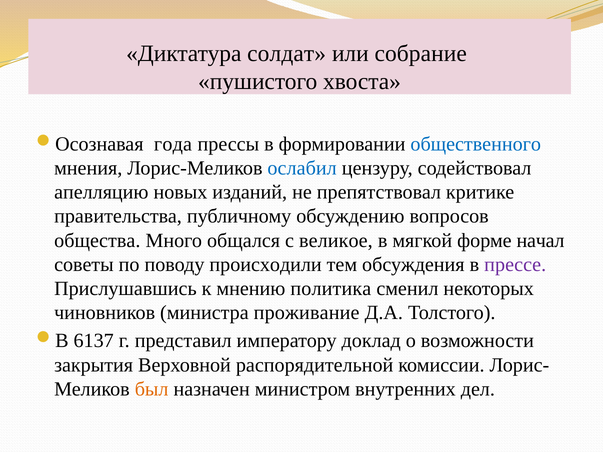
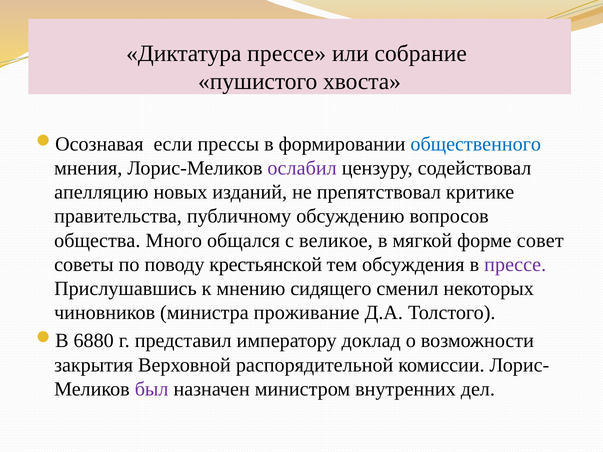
Диктатура солдат: солдат -> прессе
года: года -> если
ослабил colour: blue -> purple
начал: начал -> совет
происходили: происходили -> крестьянской
политика: политика -> сидящего
6137: 6137 -> 6880
был colour: orange -> purple
